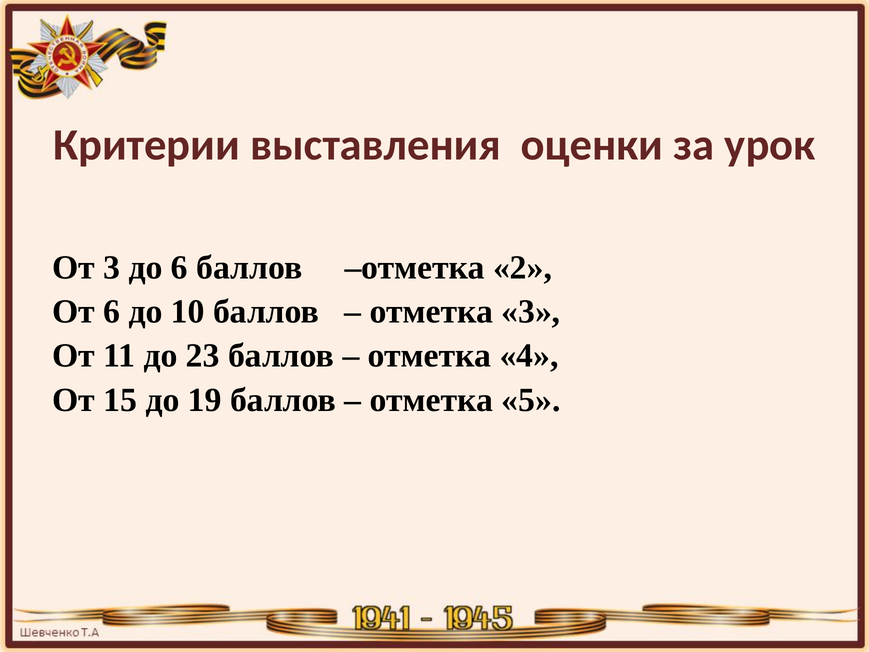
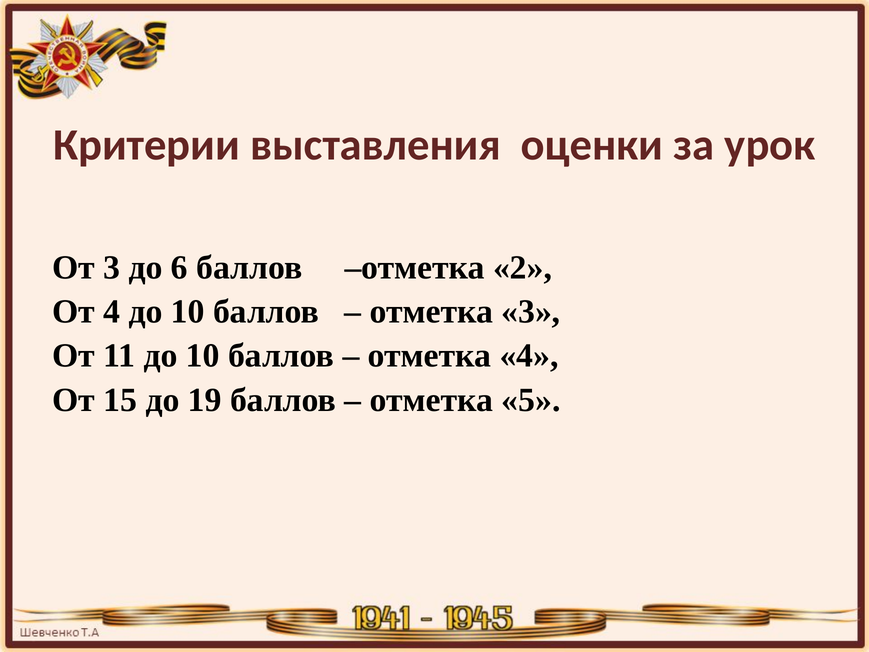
От 6: 6 -> 4
11 до 23: 23 -> 10
